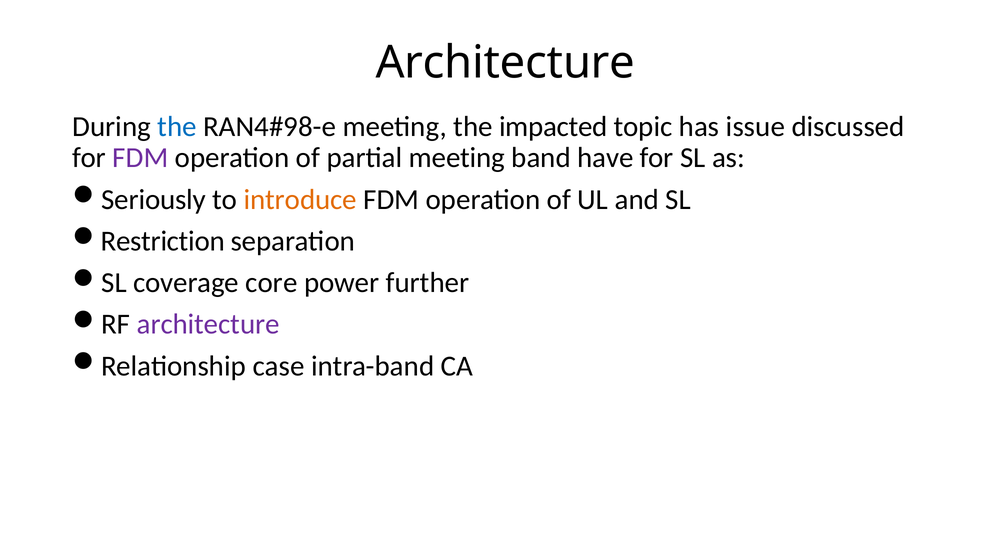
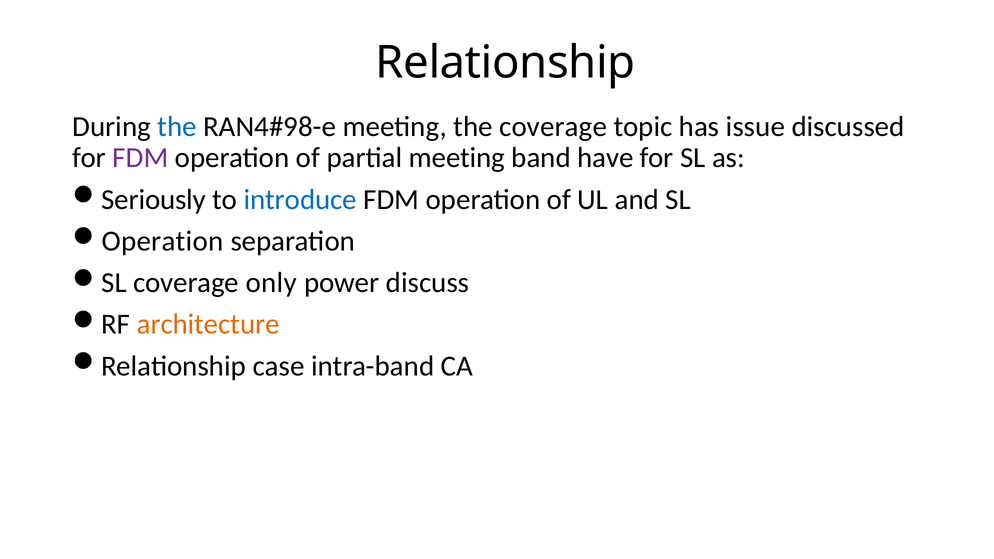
Architecture at (505, 63): Architecture -> Relationship
the impacted: impacted -> coverage
introduce colour: orange -> blue
Restriction at (163, 241): Restriction -> Operation
core: core -> only
further: further -> discuss
architecture at (208, 324) colour: purple -> orange
